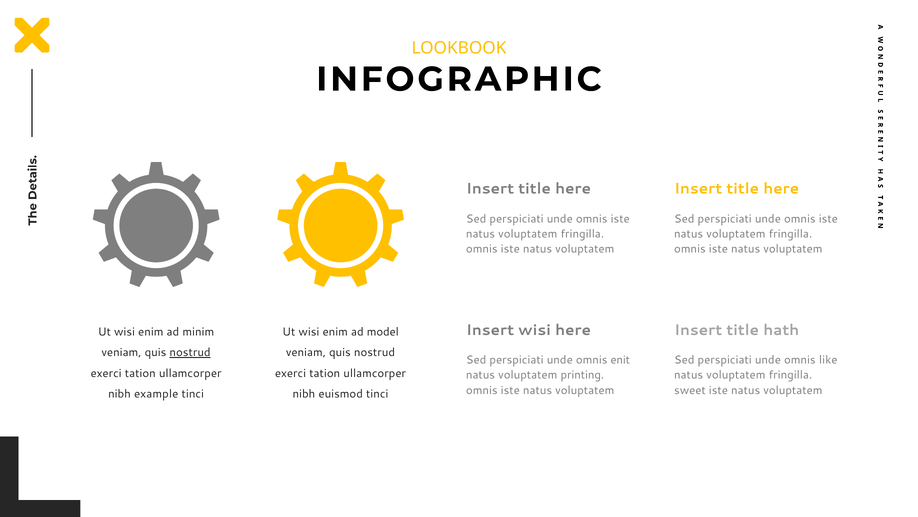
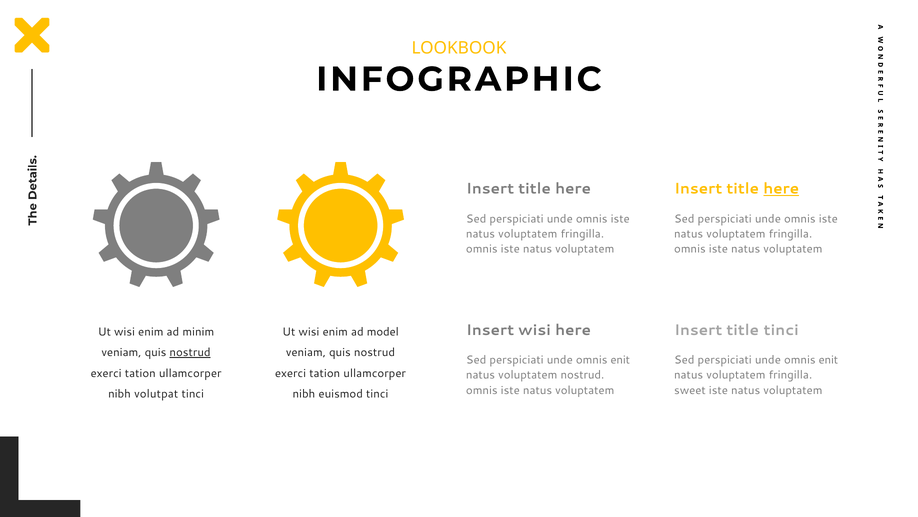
here at (781, 189) underline: none -> present
title hath: hath -> tinci
like at (828, 360): like -> enit
voluptatem printing: printing -> nostrud
example: example -> volutpat
